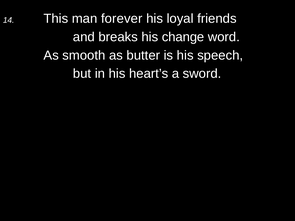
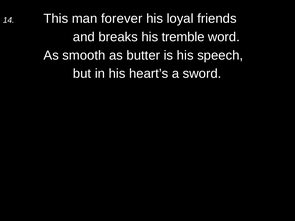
change: change -> tremble
